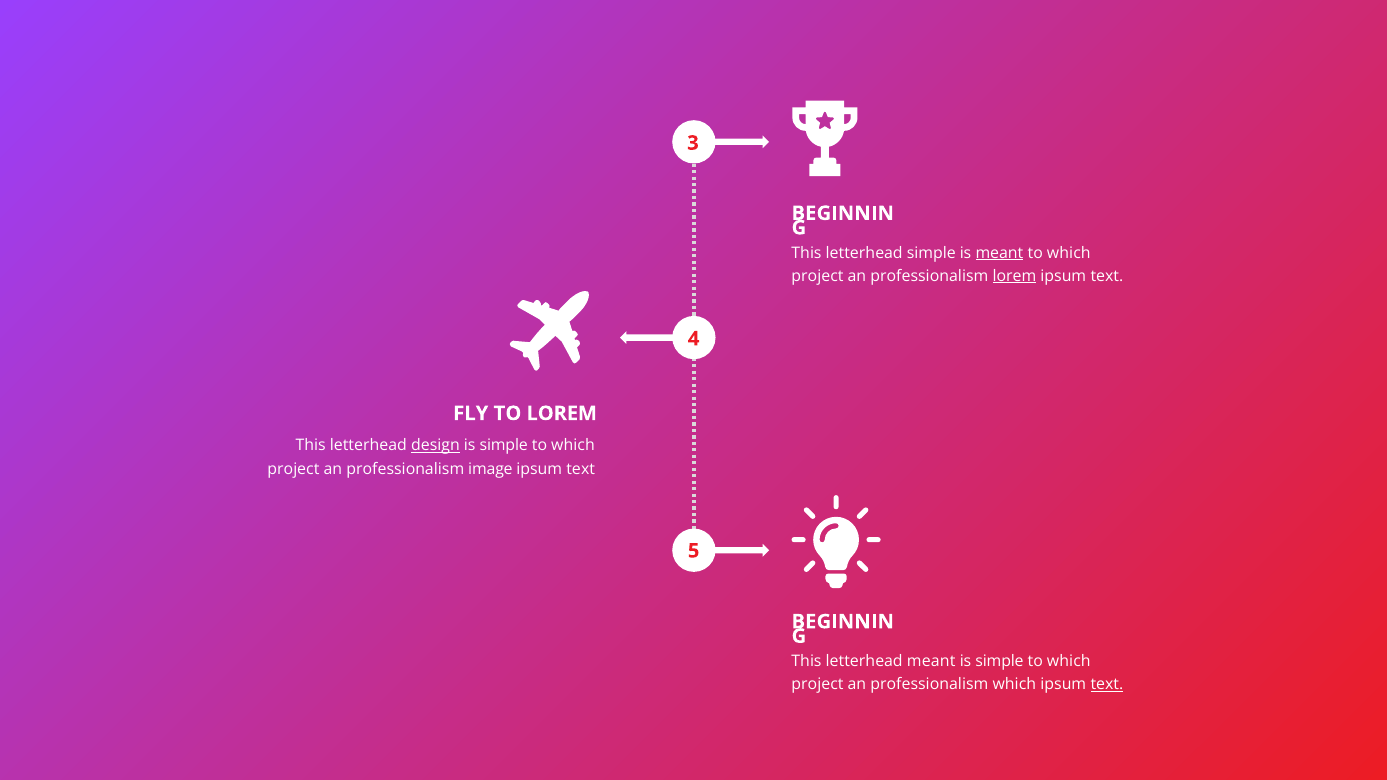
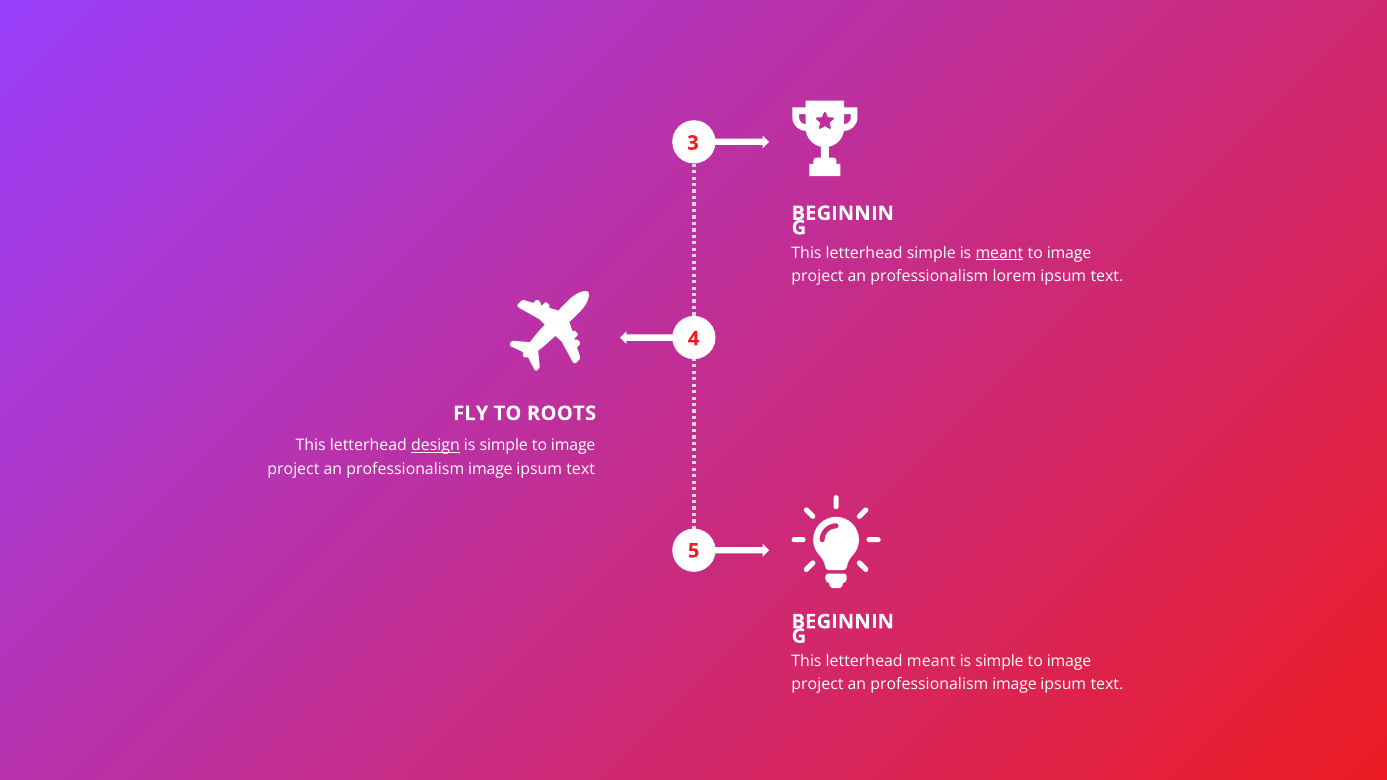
which at (1069, 253): which -> image
lorem at (1014, 276) underline: present -> none
TO LOREM: LOREM -> ROOTS
which at (573, 446): which -> image
which at (1069, 661): which -> image
which at (1014, 685): which -> image
text at (1107, 685) underline: present -> none
